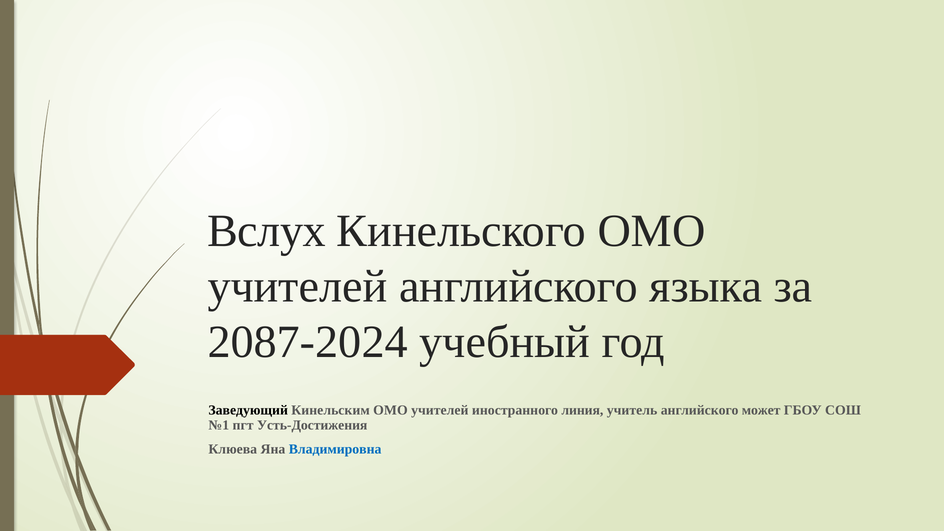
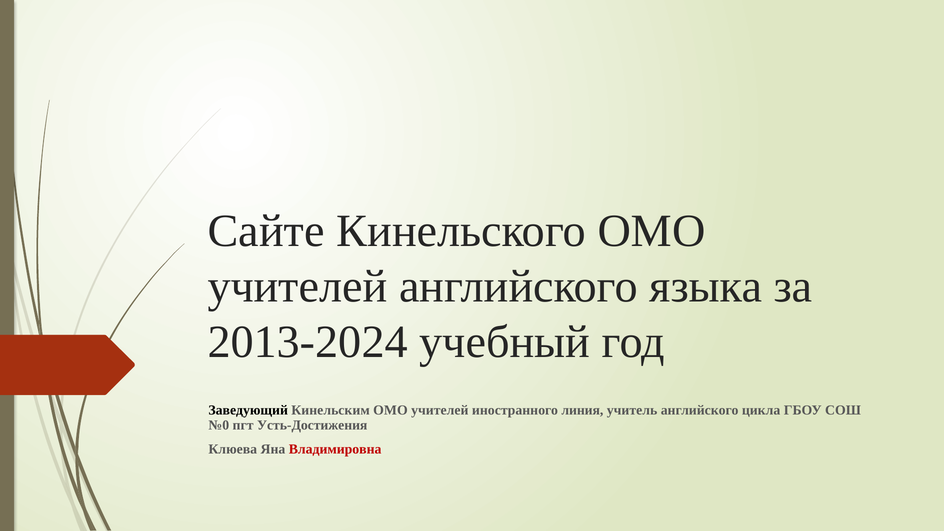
Вслух: Вслух -> Сайте
2087-2024: 2087-2024 -> 2013-2024
может: может -> цикла
№1: №1 -> №0
Владимировна colour: blue -> red
